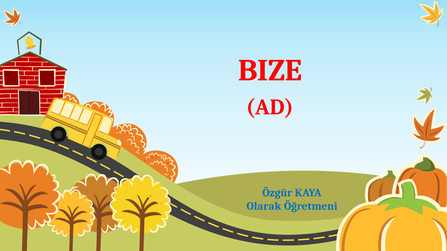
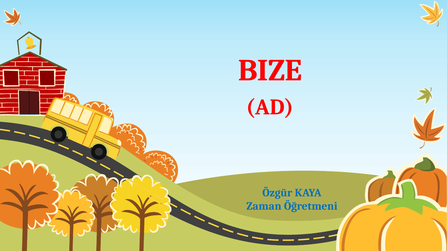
Olarak: Olarak -> Zaman
